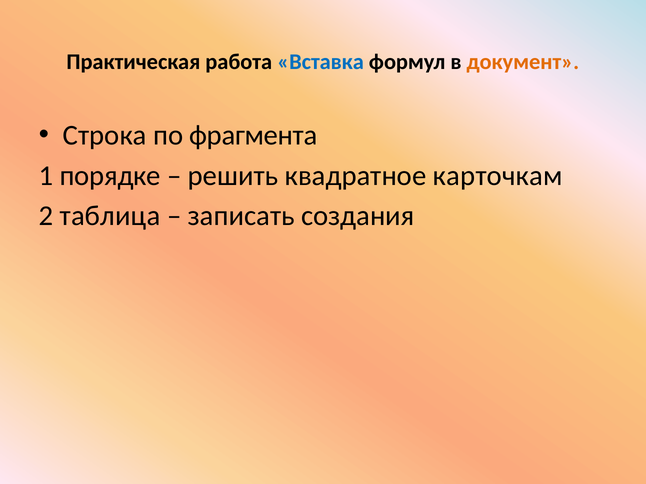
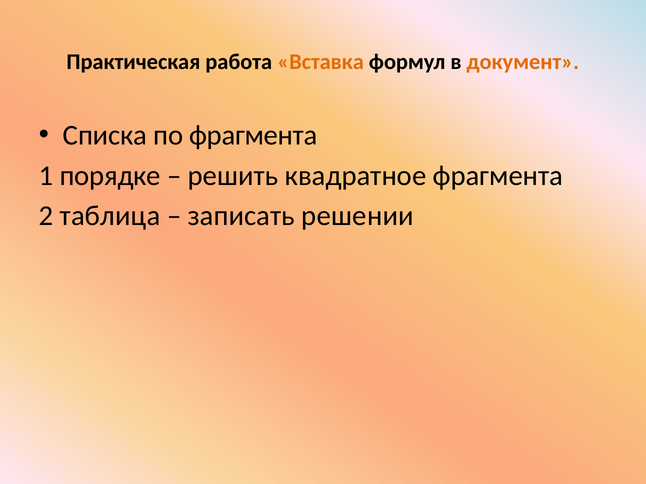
Вставка colour: blue -> orange
Строка: Строка -> Списка
квадратное карточкам: карточкам -> фрагмента
создания: создания -> решении
